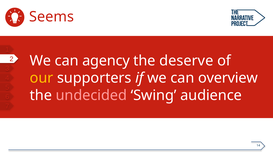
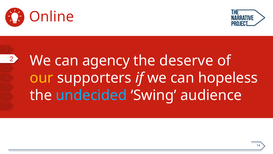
Seems: Seems -> Online
overview: overview -> hopeless
undecided colour: pink -> light blue
